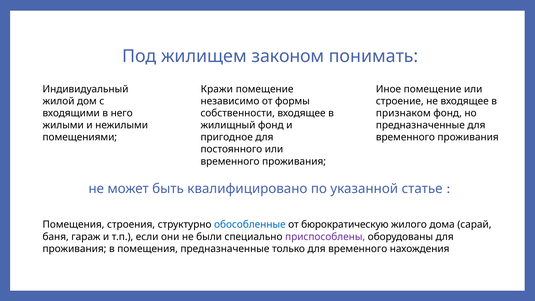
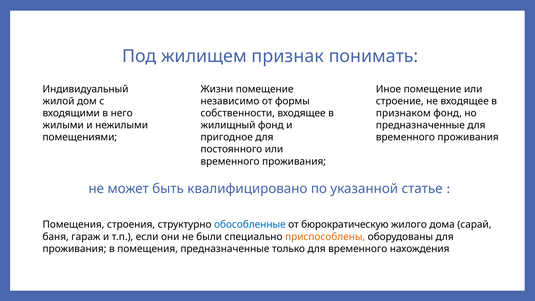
законом: законом -> признак
Кражи: Кражи -> Жизни
приспособлены colour: purple -> orange
